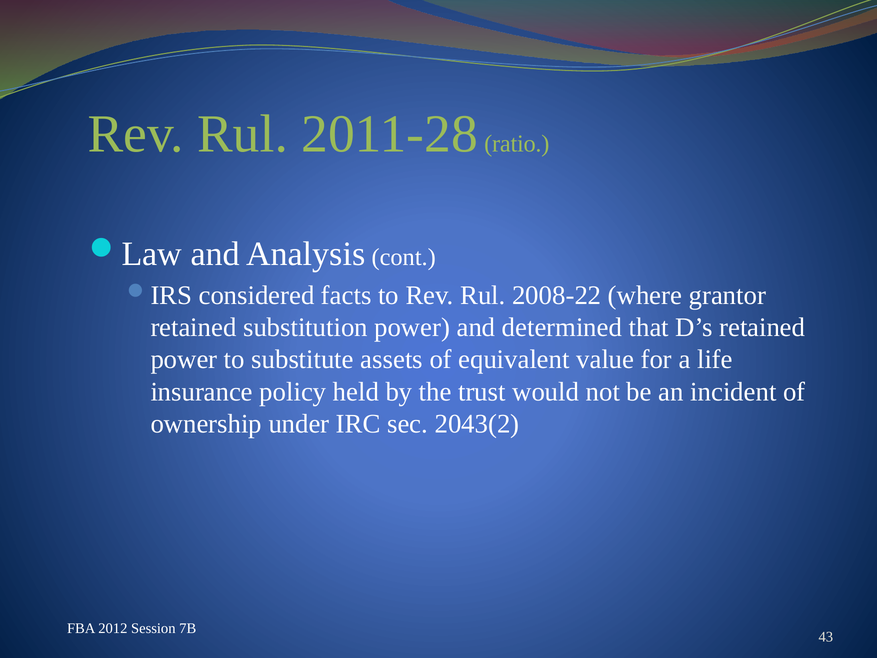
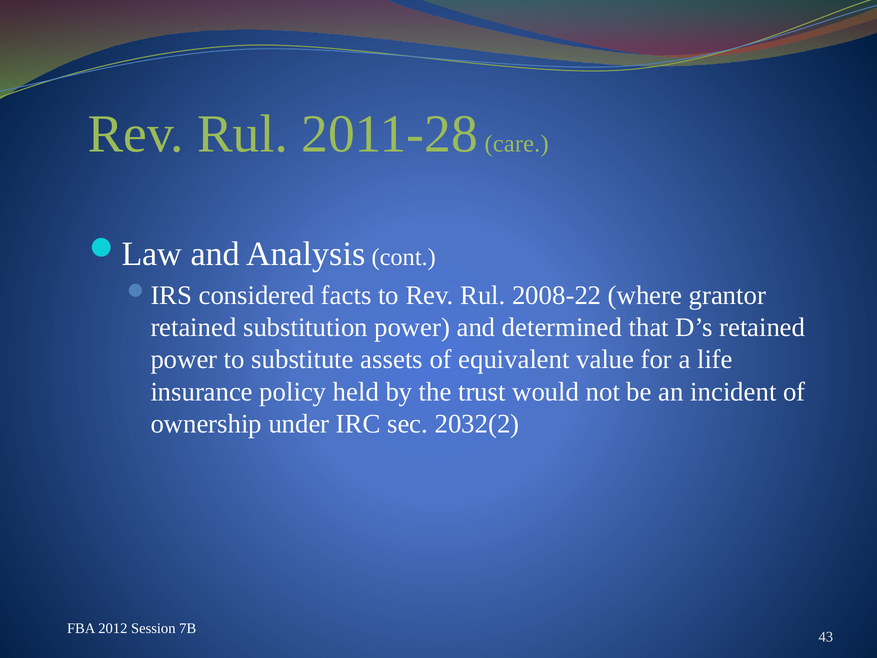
ratio: ratio -> care
2043(2: 2043(2 -> 2032(2
